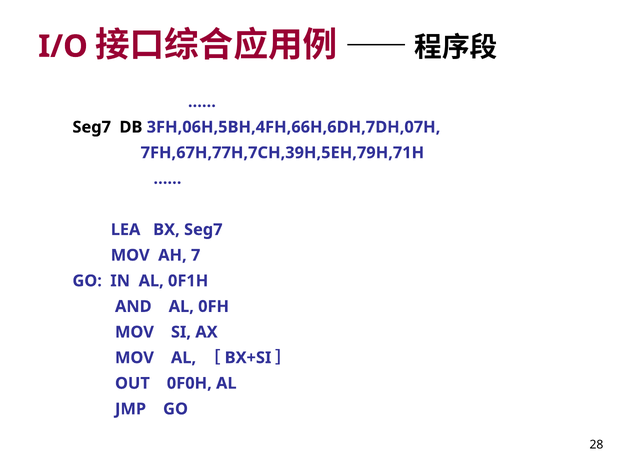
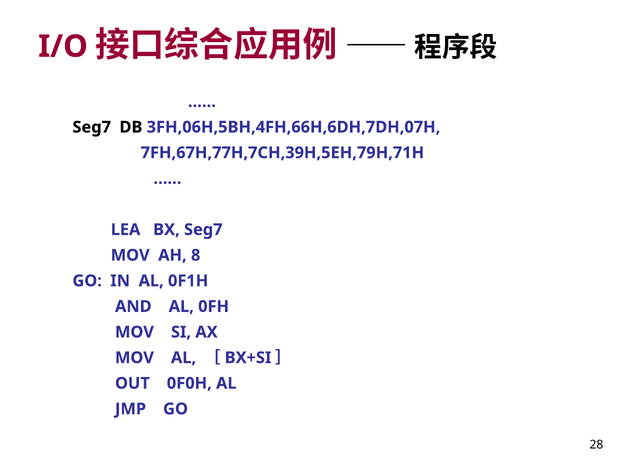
7: 7 -> 8
